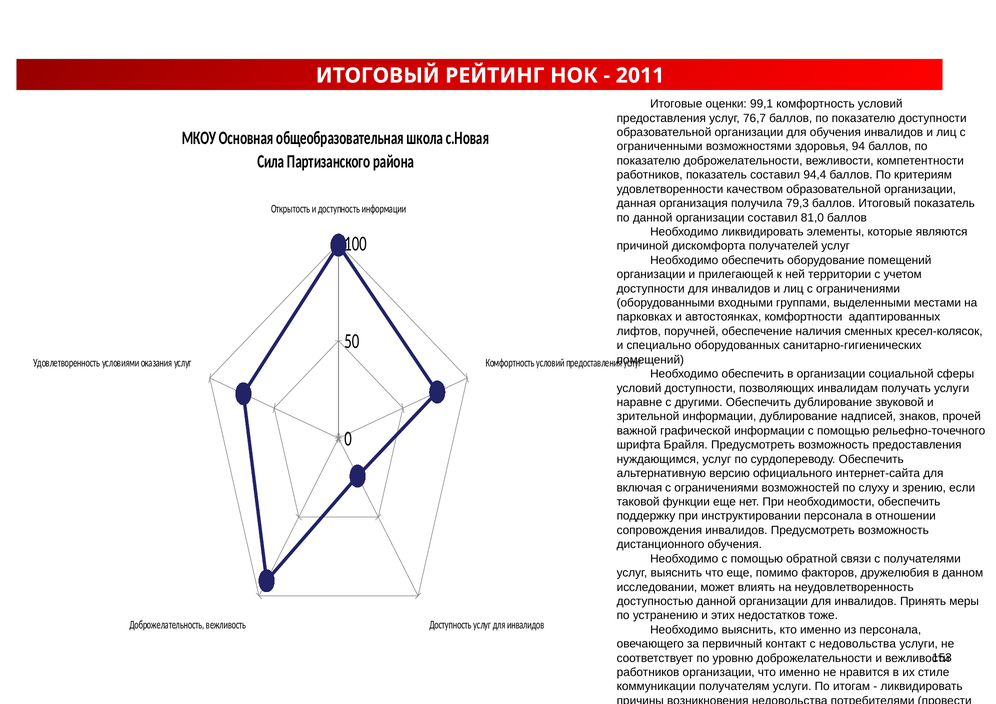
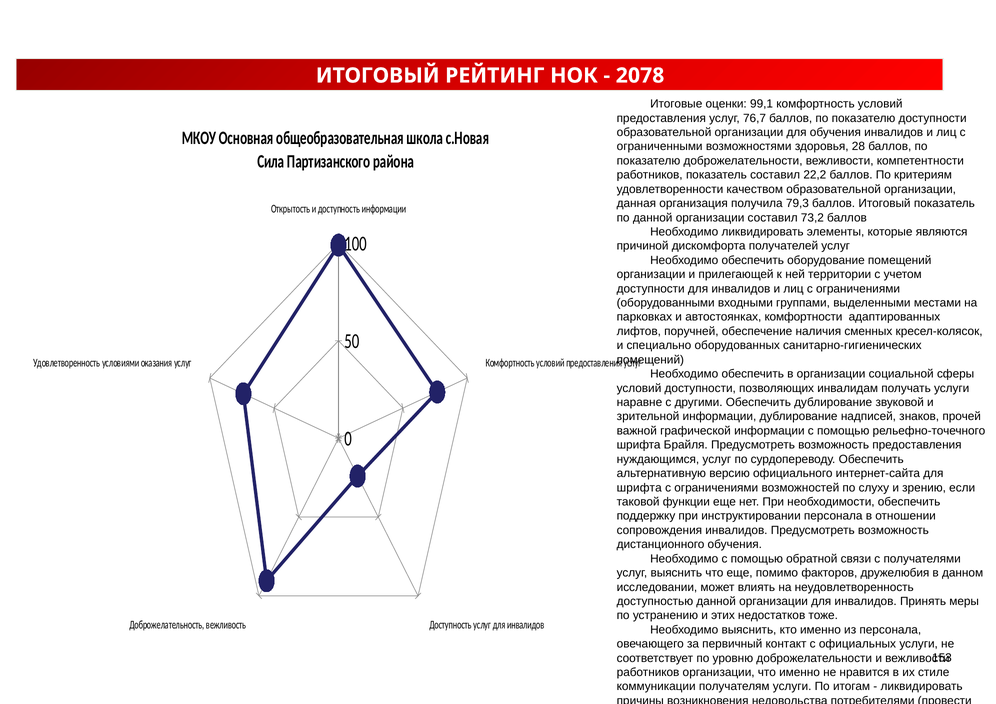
2011: 2011 -> 2078
94: 94 -> 28
94,4: 94,4 -> 22,2
81,0: 81,0 -> 73,2
включая at (639, 488): включая -> шрифта
с недовольства: недовольства -> официальных
